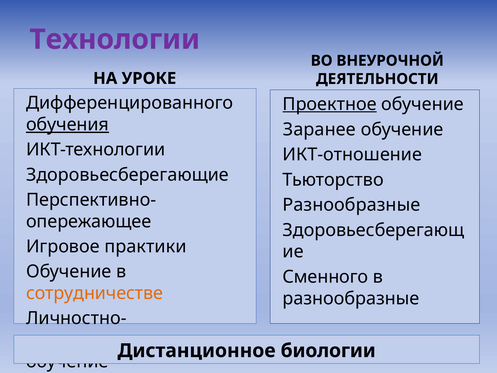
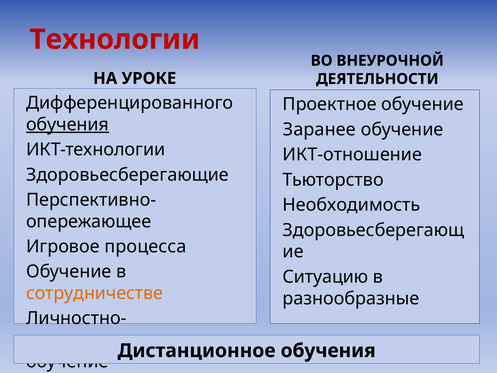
Технологии colour: purple -> red
Проектное underline: present -> none
Разнообразные at (351, 205): Разнообразные -> Необходимость
практики: практики -> процесса
Сменного: Сменного -> Ситуацию
Дистанционное биологии: биологии -> обучения
